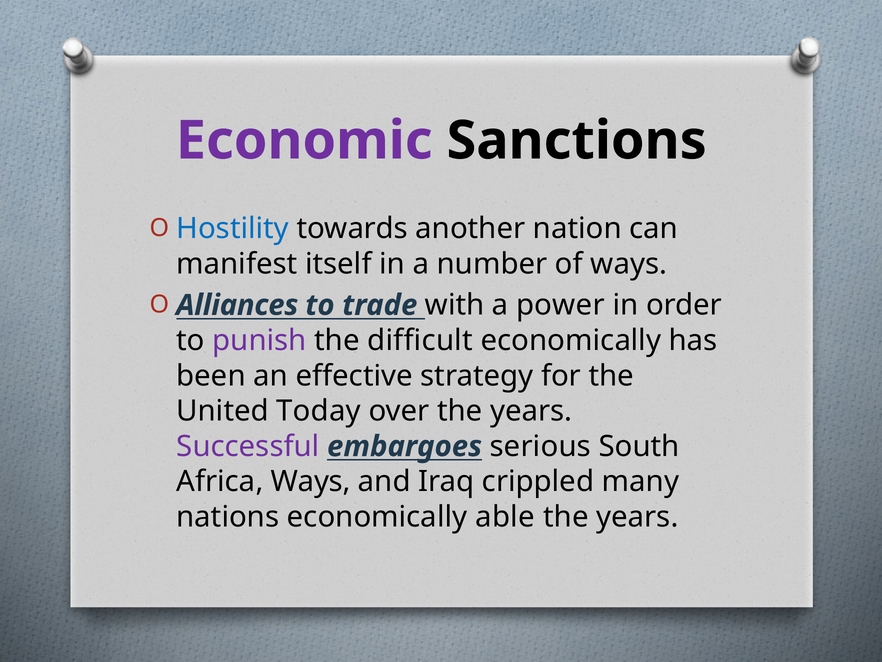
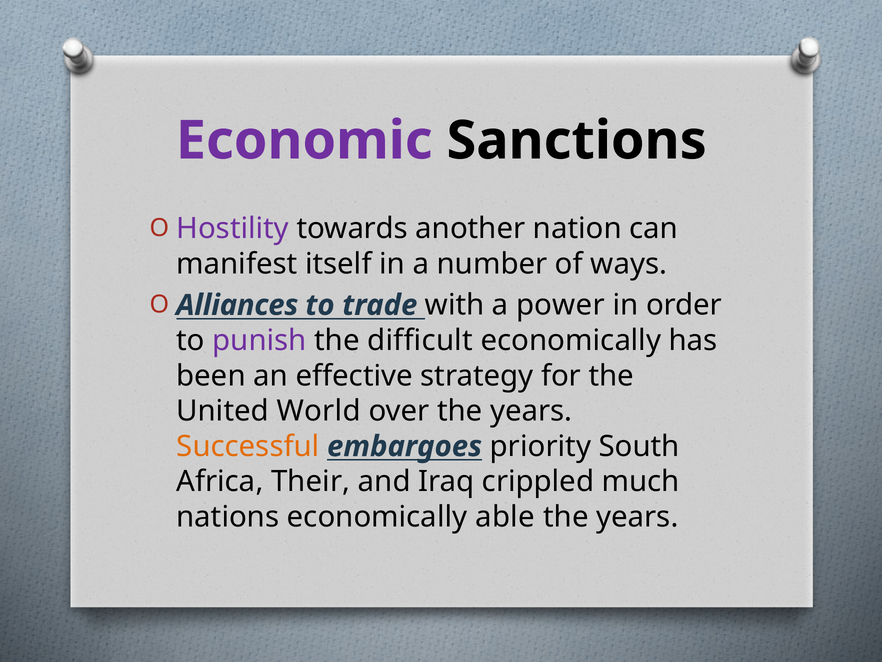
Hostility colour: blue -> purple
Today: Today -> World
Successful colour: purple -> orange
serious: serious -> priority
Africa Ways: Ways -> Their
many: many -> much
